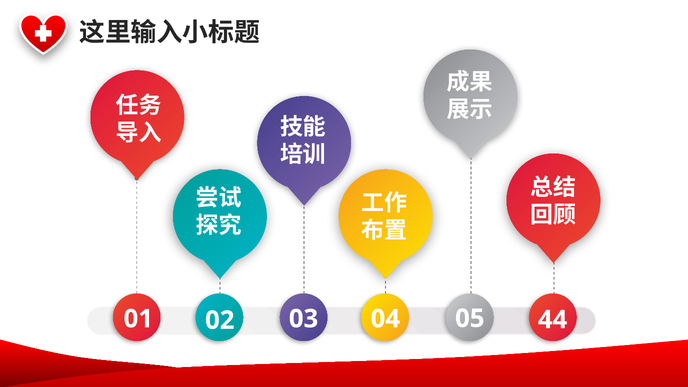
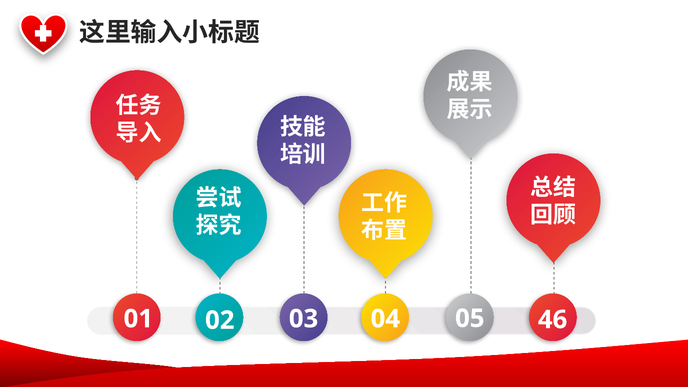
44: 44 -> 46
